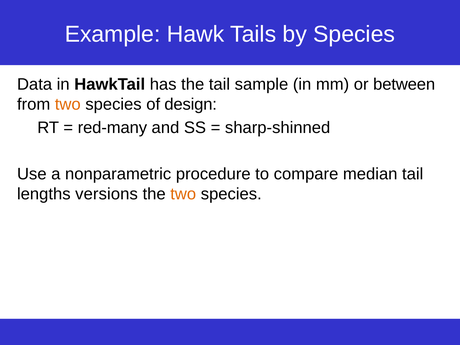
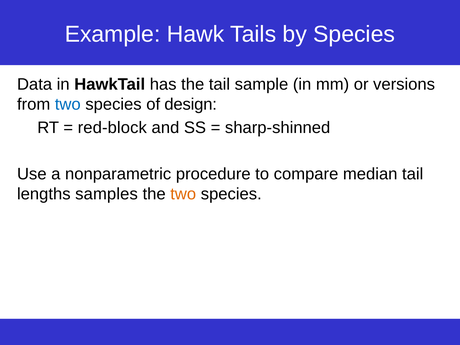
between: between -> versions
two at (68, 104) colour: orange -> blue
red-many: red-many -> red-block
versions: versions -> samples
